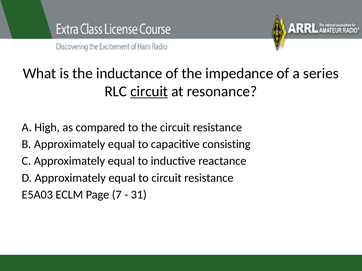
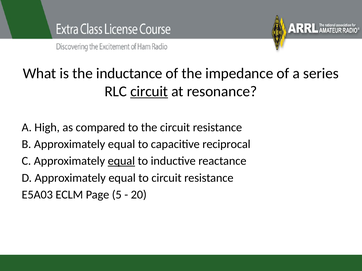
consisting: consisting -> reciprocal
equal at (121, 161) underline: none -> present
7: 7 -> 5
31: 31 -> 20
